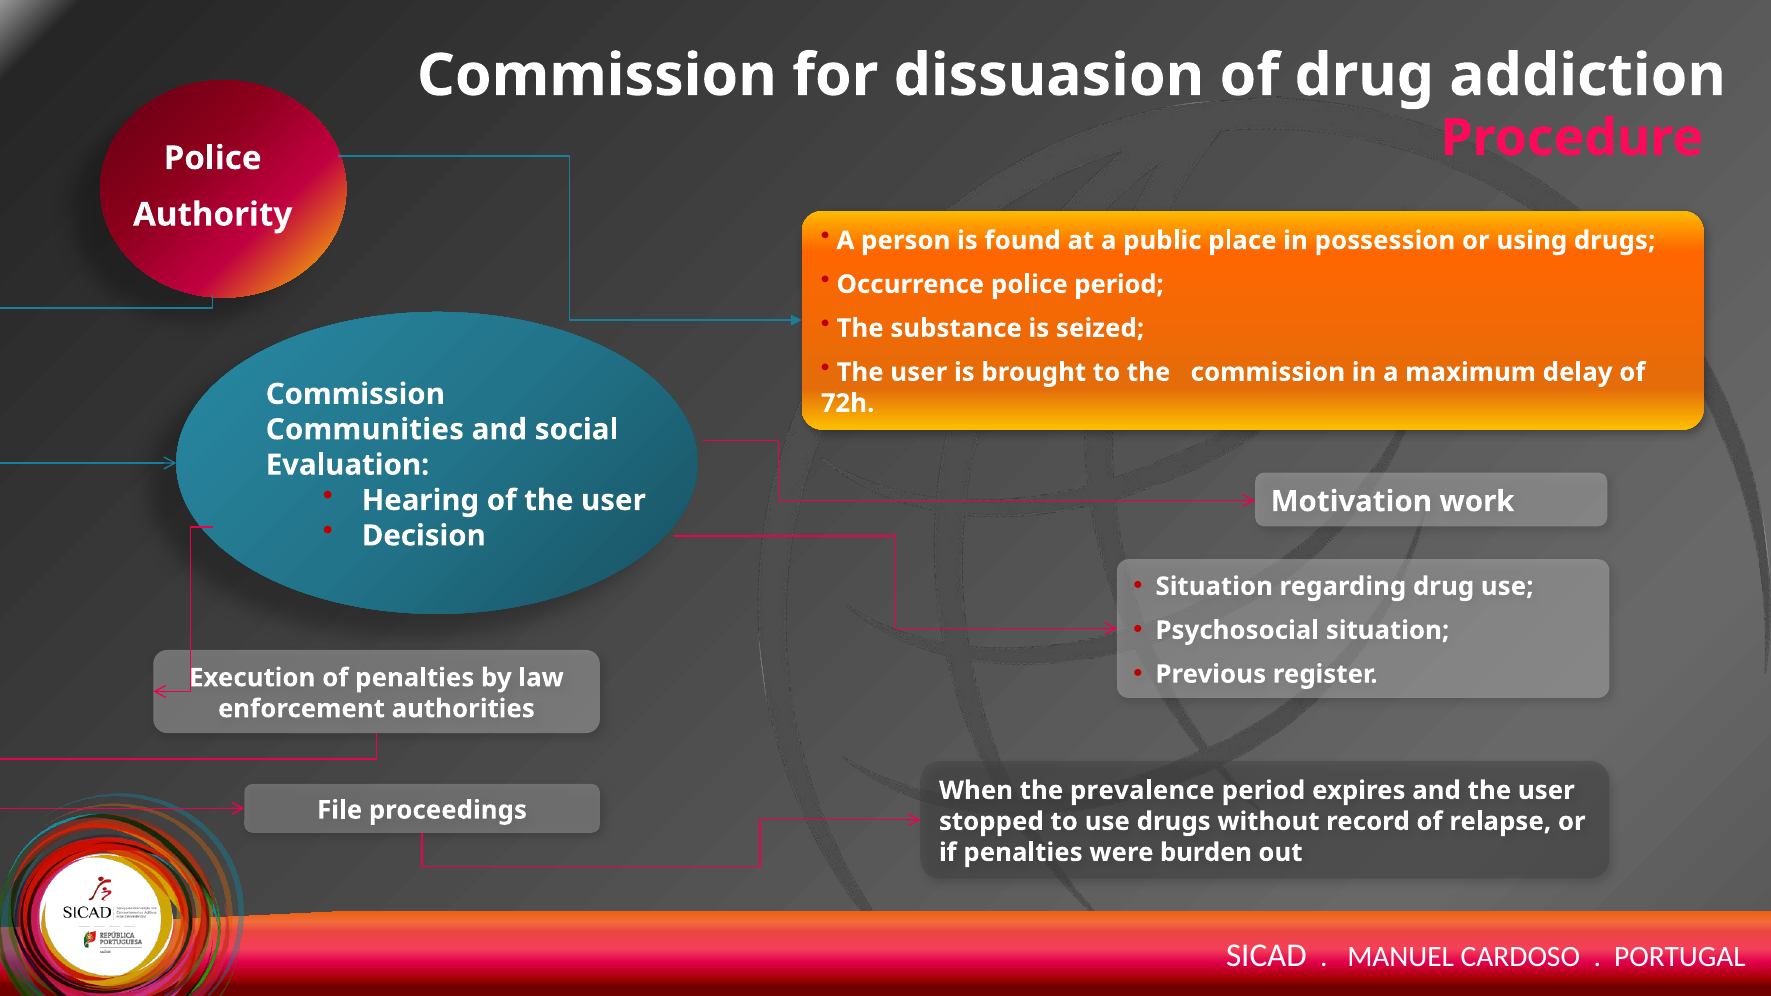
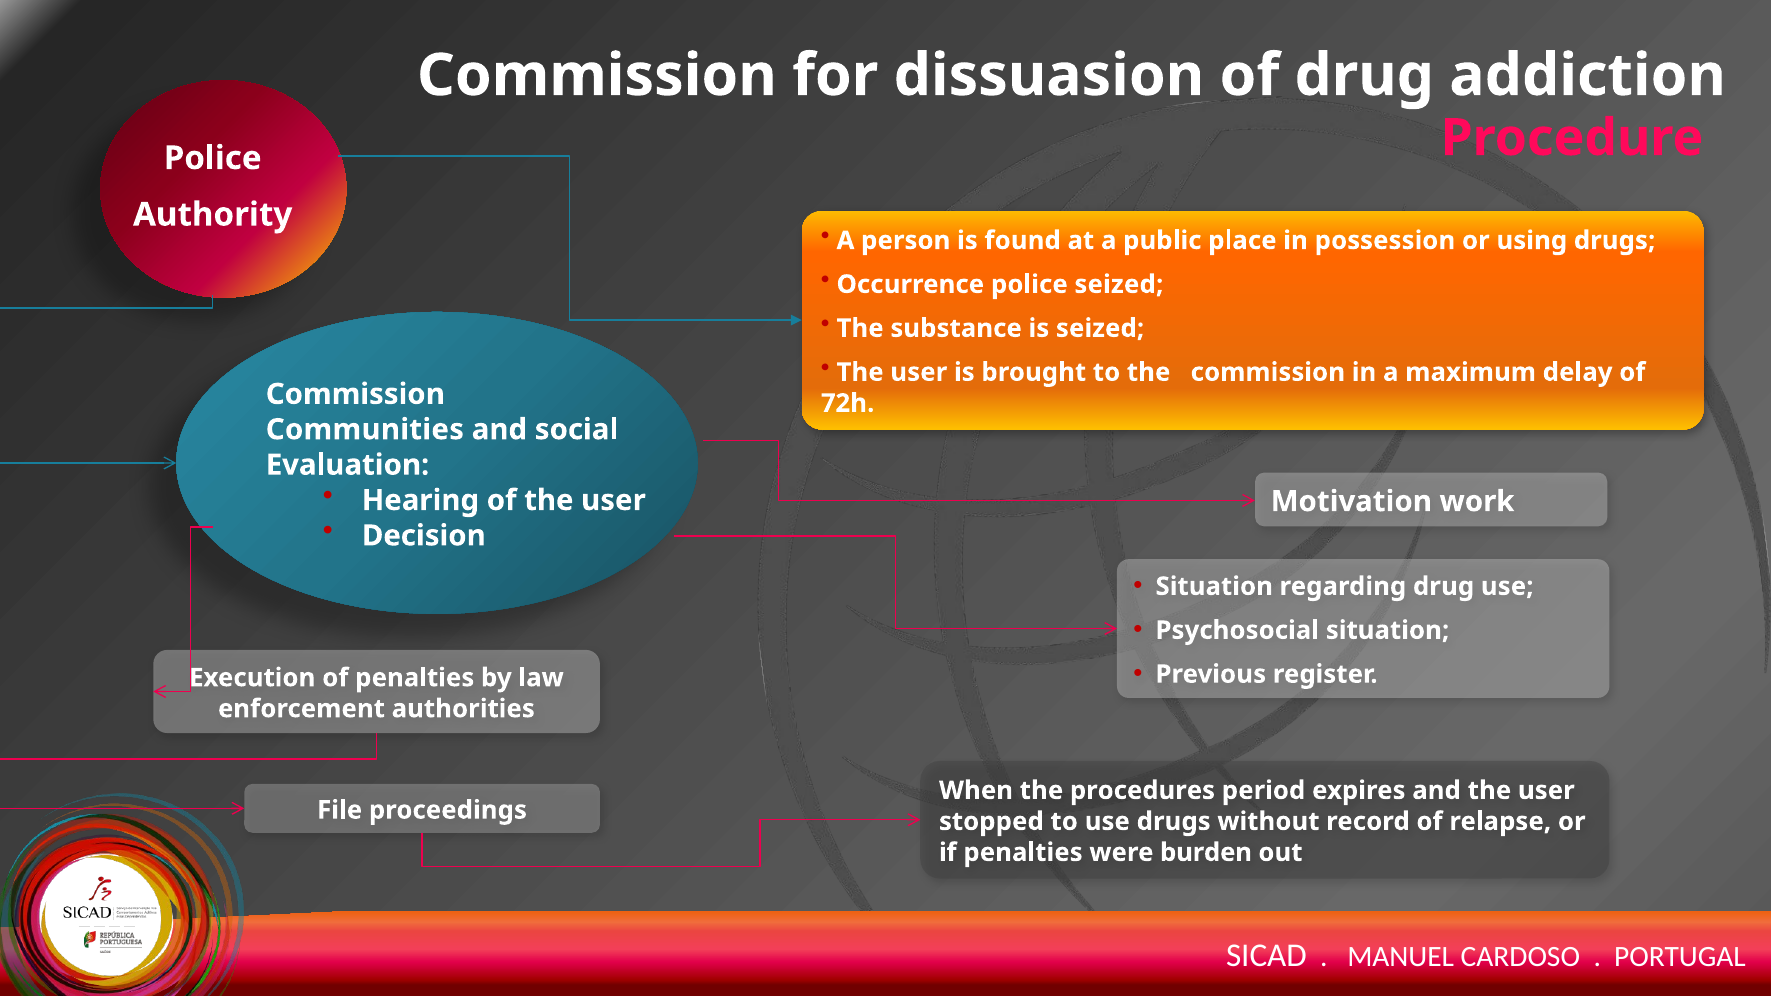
police period: period -> seized
prevalence: prevalence -> procedures
